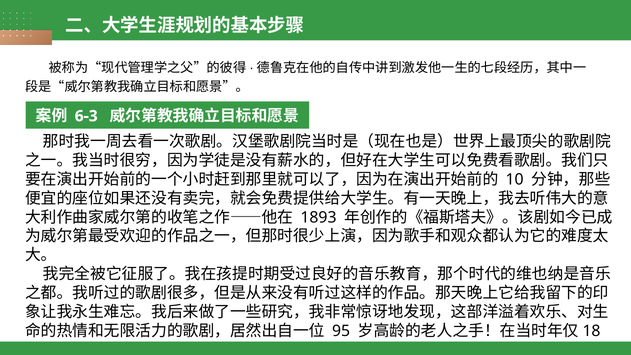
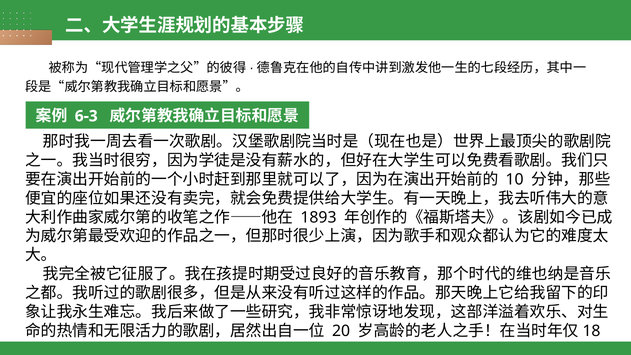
95: 95 -> 20
